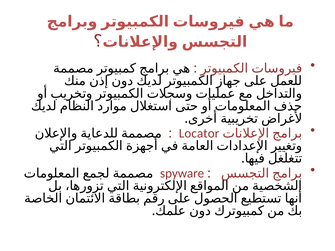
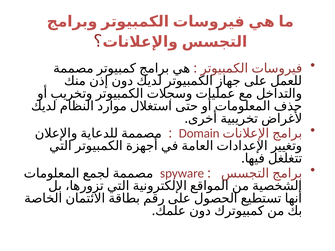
Locator: Locator -> Domain
